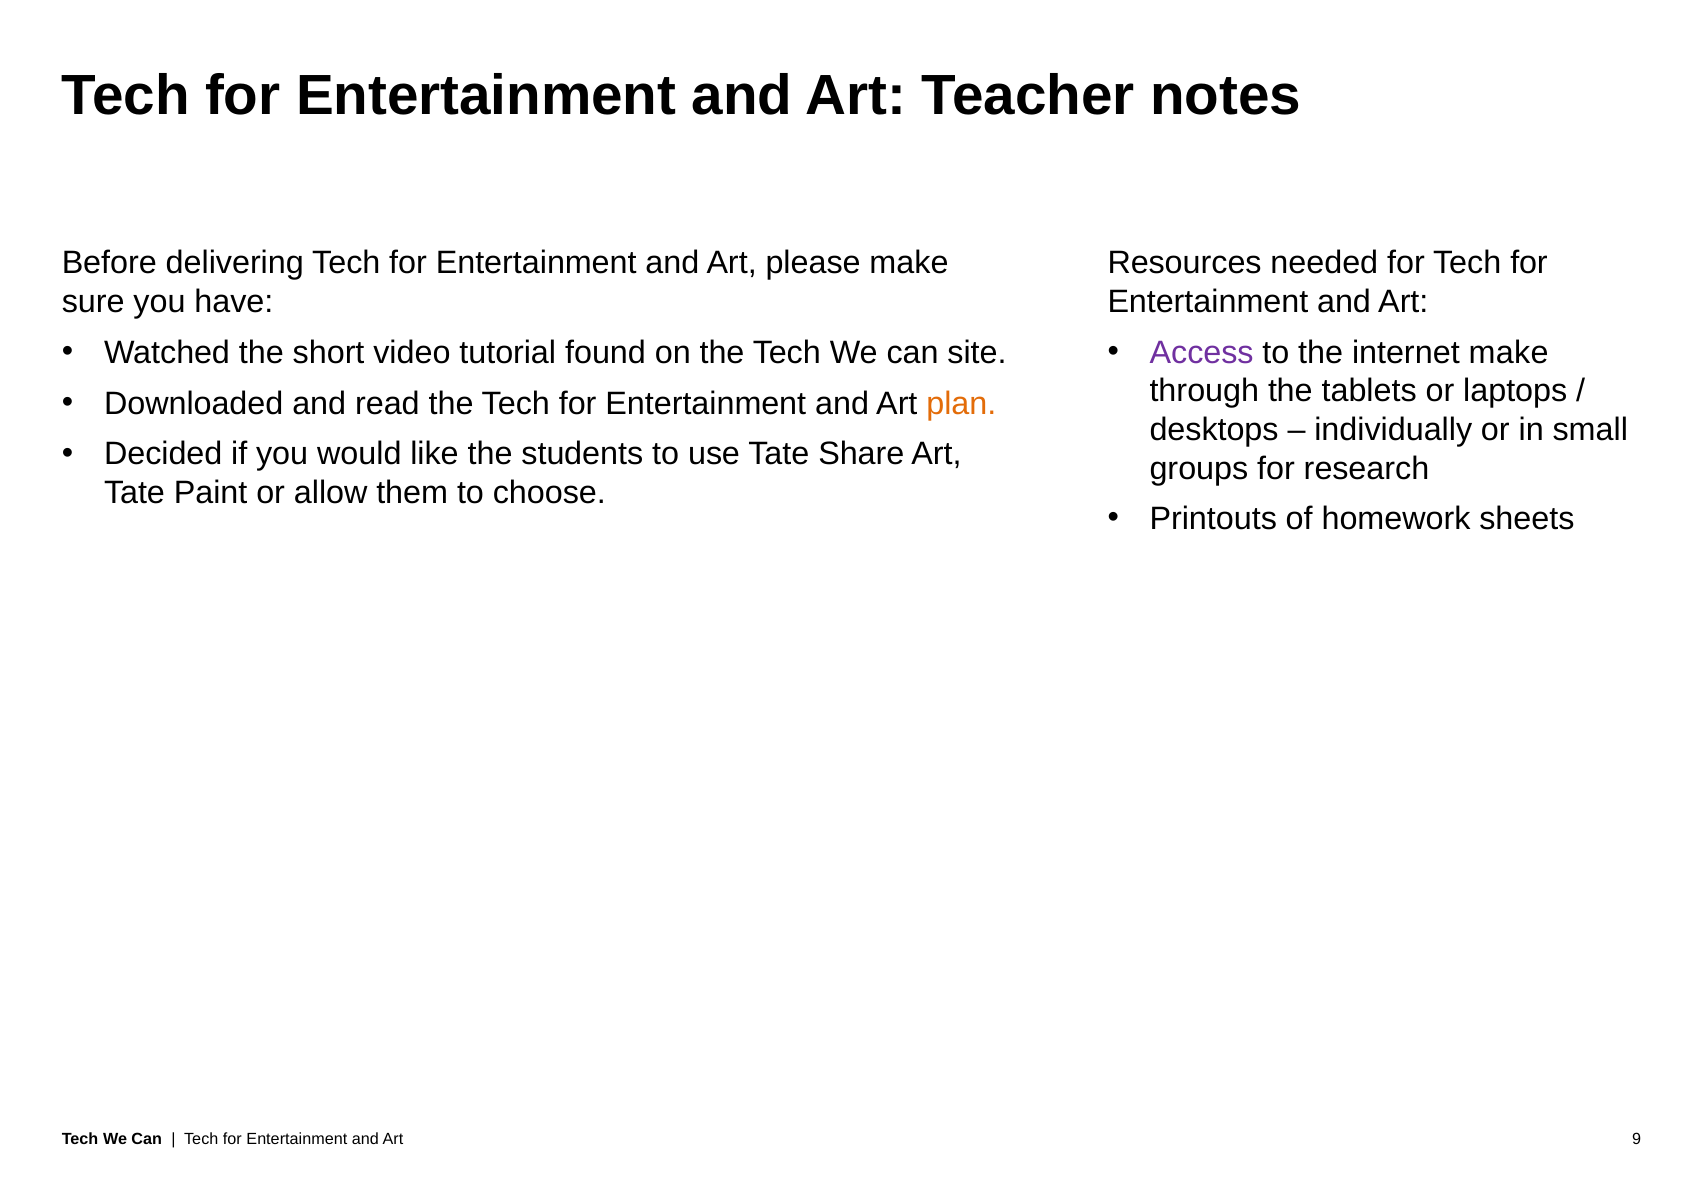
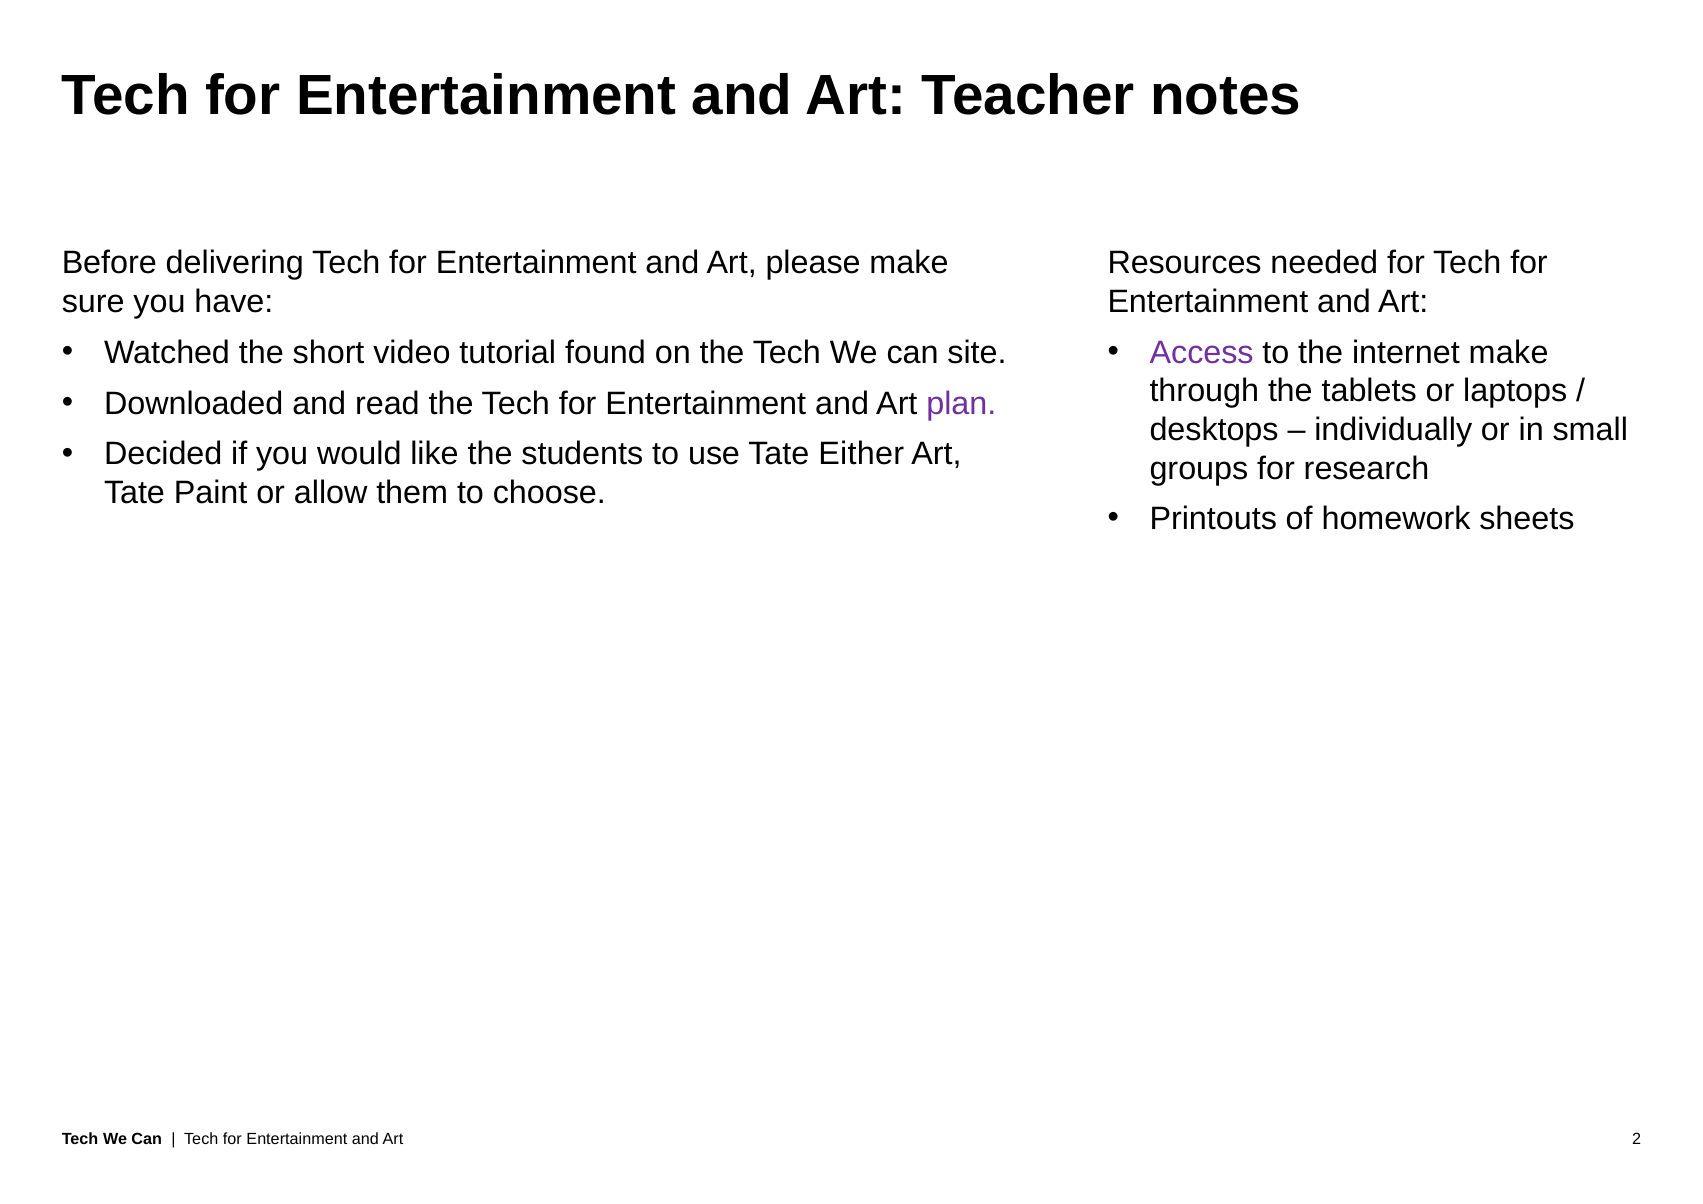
plan colour: orange -> purple
Share: Share -> Either
9: 9 -> 2
